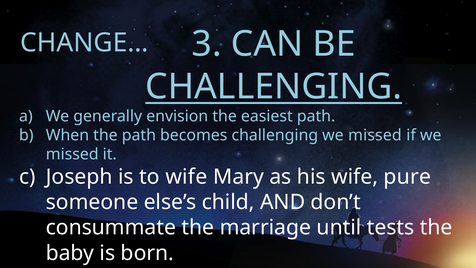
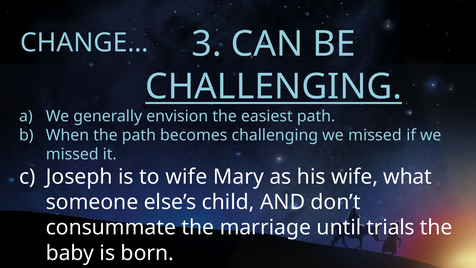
pure: pure -> what
tests: tests -> trials
